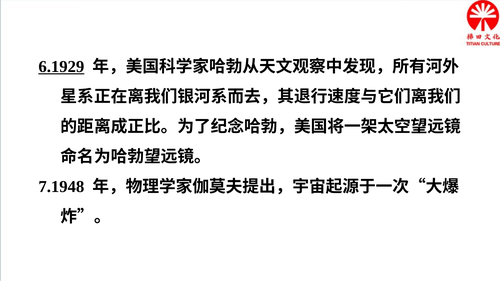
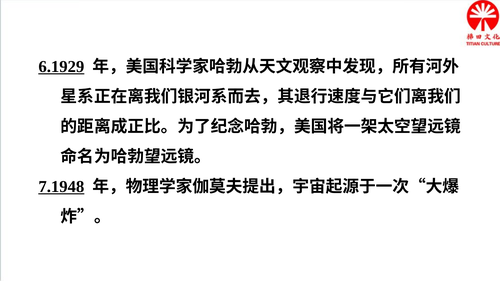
7.1948 underline: none -> present
